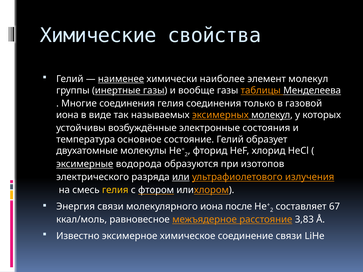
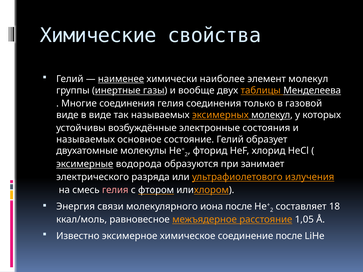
вообще газы: газы -> двух
иона at (67, 115): иона -> виде
температура at (86, 139): температура -> называемых
изотопов: изотопов -> занимает
или underline: present -> none
гелия at (115, 190) colour: yellow -> pink
67: 67 -> 18
3,83: 3,83 -> 1,05
соединение связи: связи -> после
